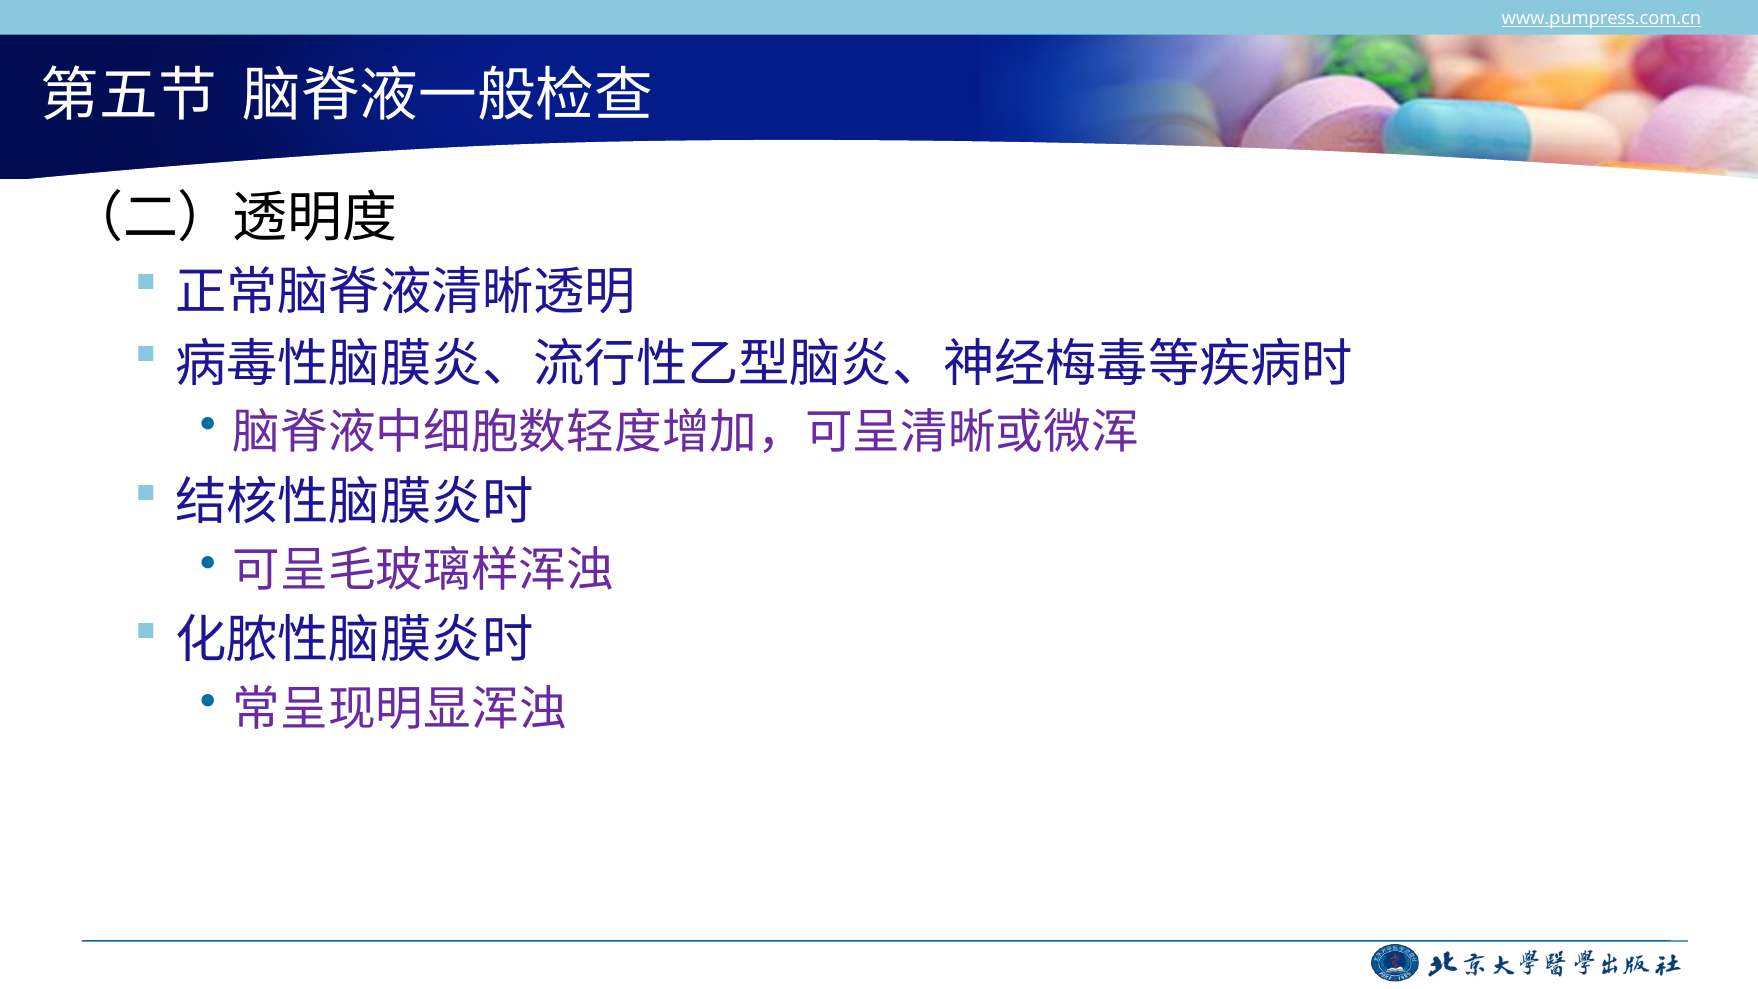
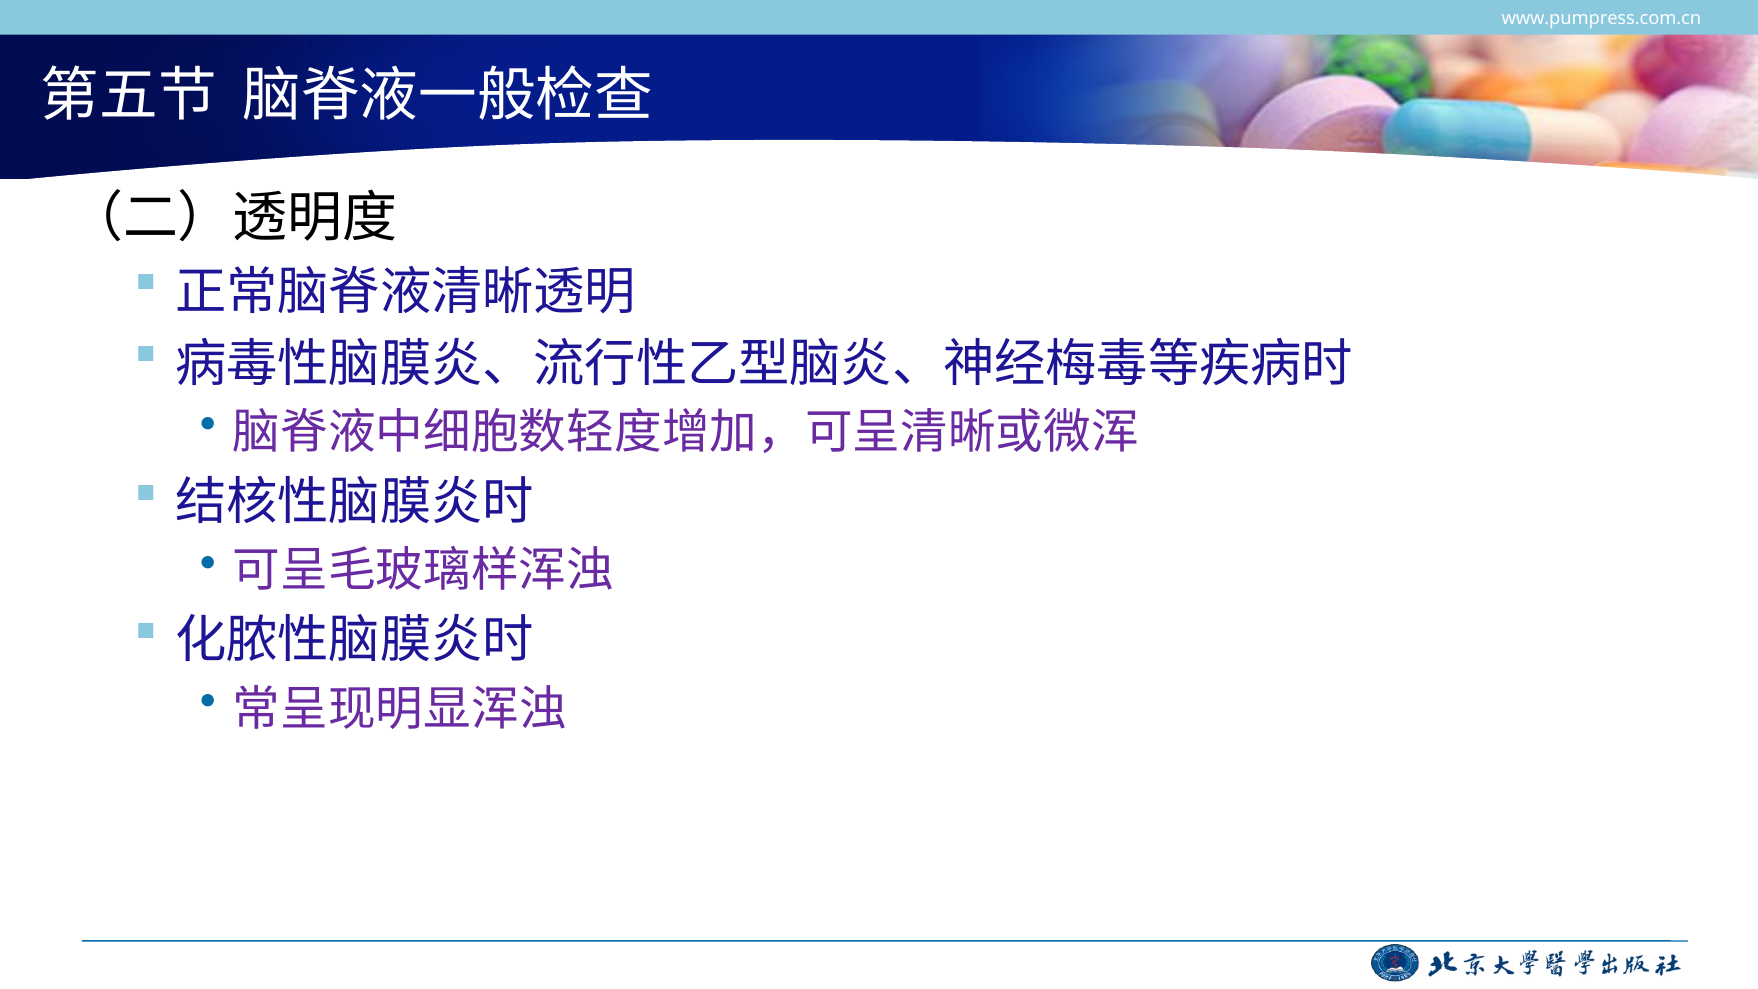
www.pumpress.com.cn underline: present -> none
